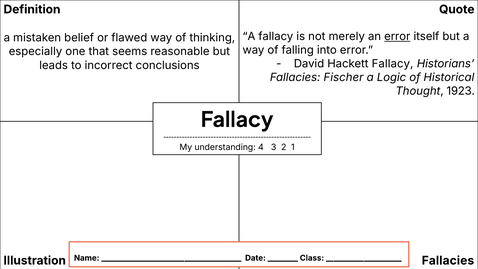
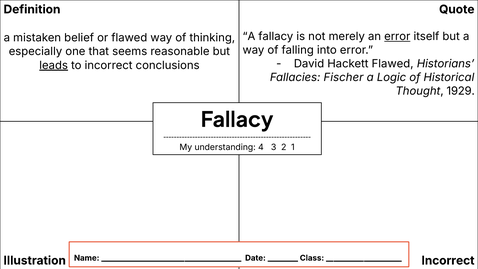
Hackett Fallacy: Fallacy -> Flawed
leads underline: none -> present
1923: 1923 -> 1929
Illustration Fallacies: Fallacies -> Incorrect
